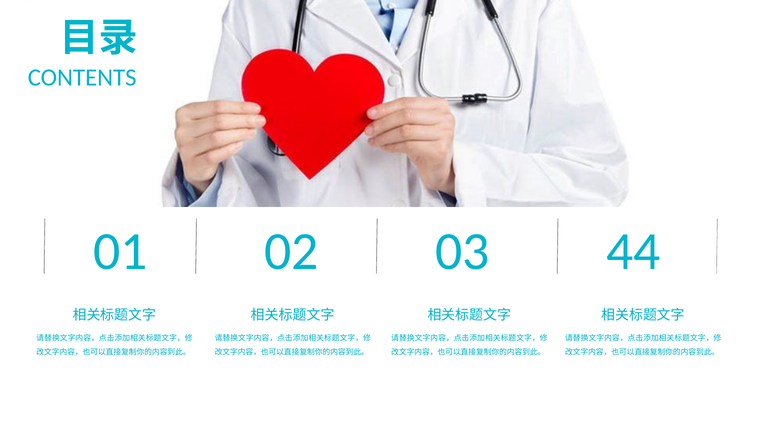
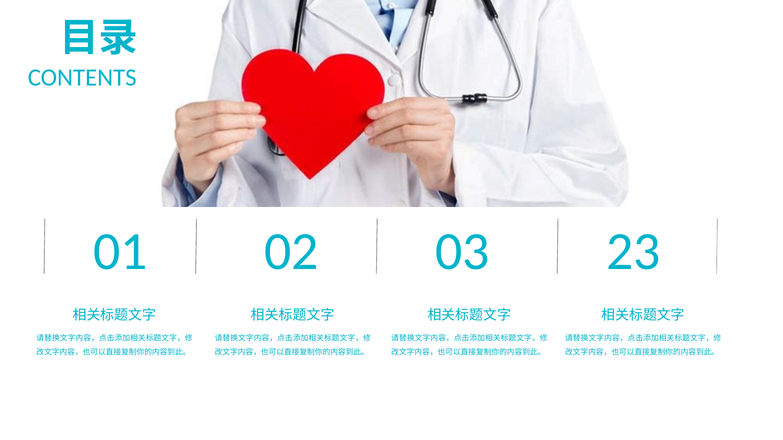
44: 44 -> 23
